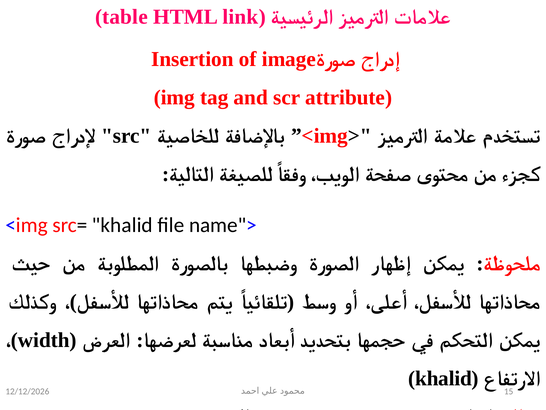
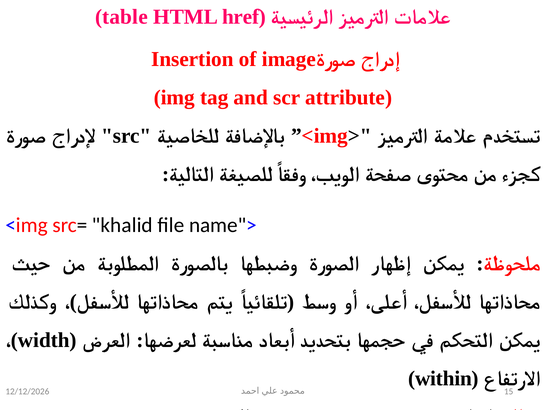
link: link -> href
khalid at (443, 378): khalid -> within
